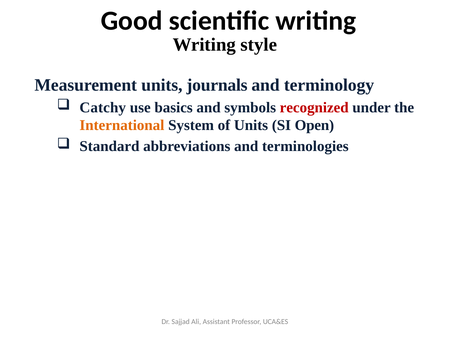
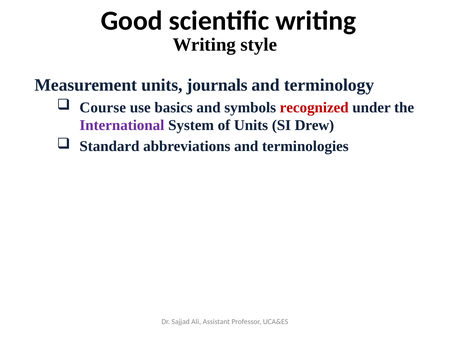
Catchy: Catchy -> Course
International colour: orange -> purple
Open: Open -> Drew
